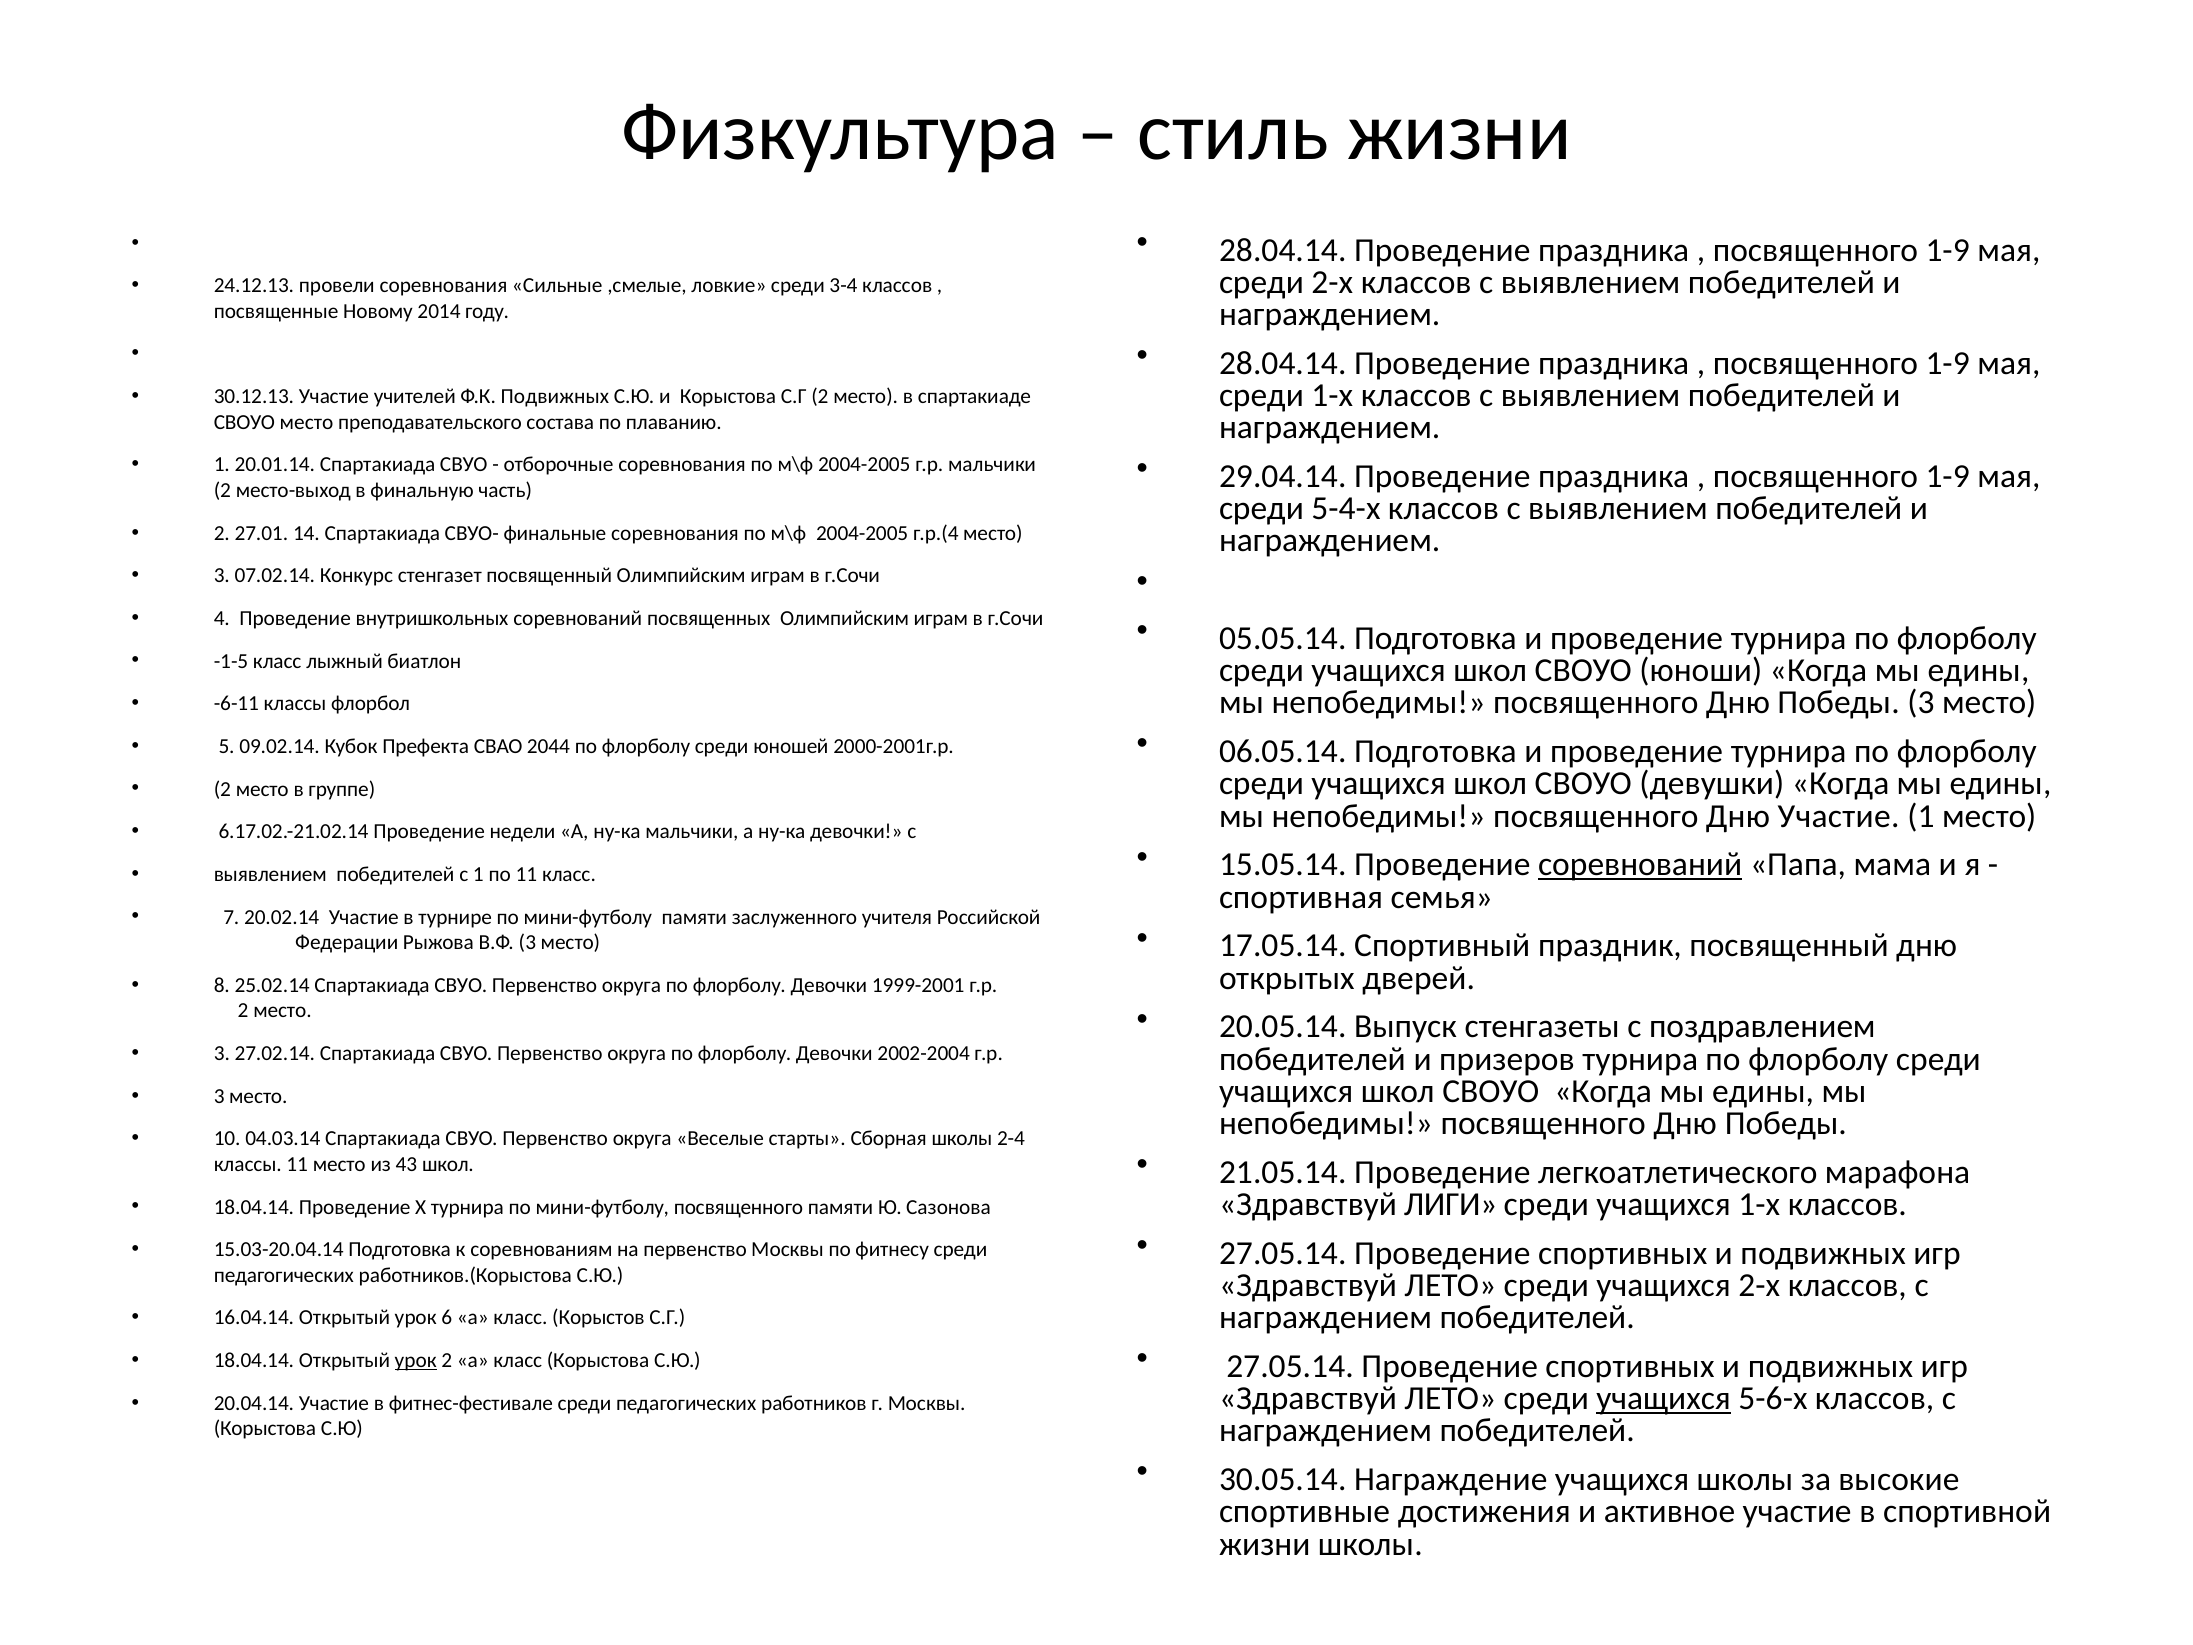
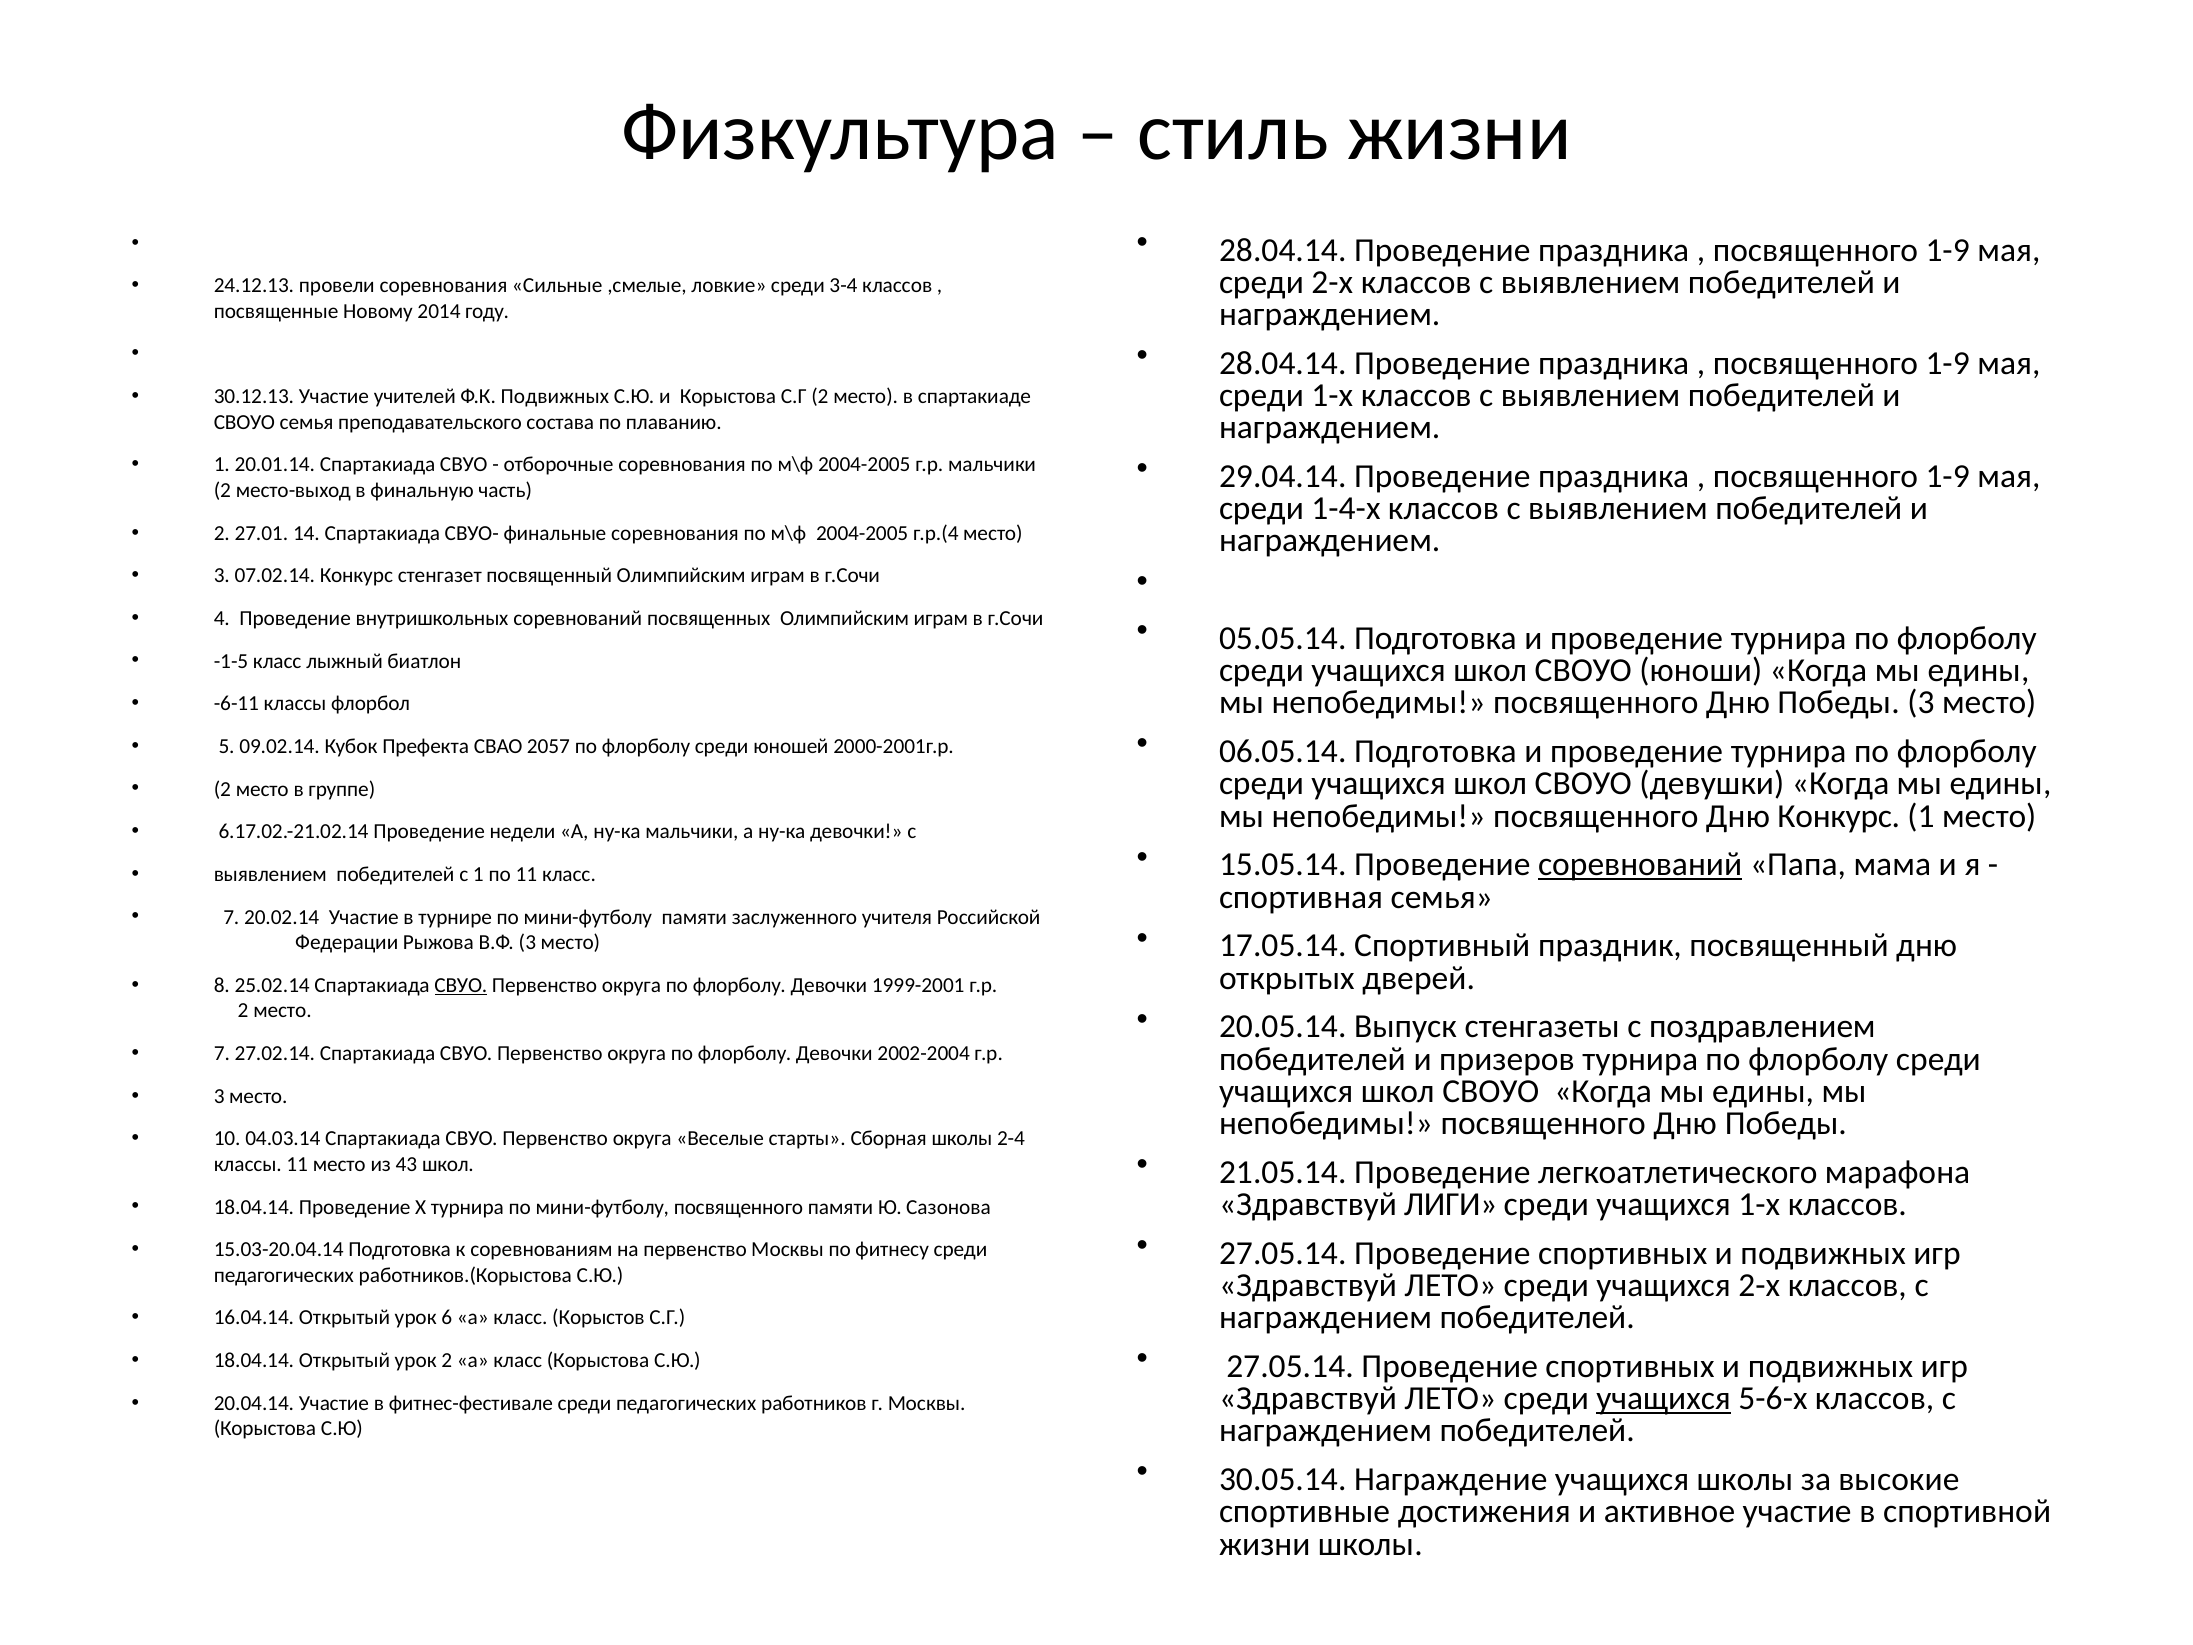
СВОУО место: место -> семья
5-4-х: 5-4-х -> 1-4-х
2044: 2044 -> 2057
Дню Участие: Участие -> Конкурс
СВУО at (461, 985) underline: none -> present
3 at (222, 1053): 3 -> 7
урок at (416, 1360) underline: present -> none
